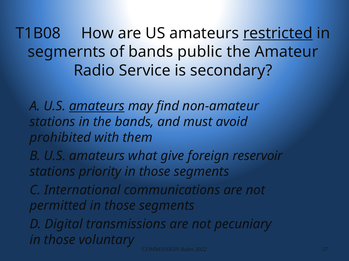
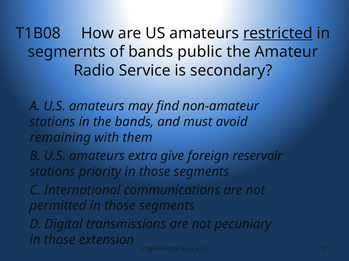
amateurs at (97, 106) underline: present -> none
prohibited: prohibited -> remaining
what: what -> extra
voluntary: voluntary -> extension
